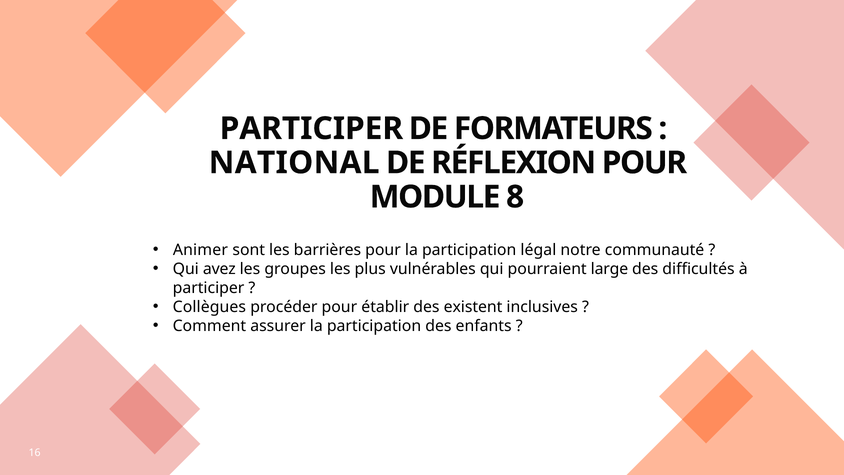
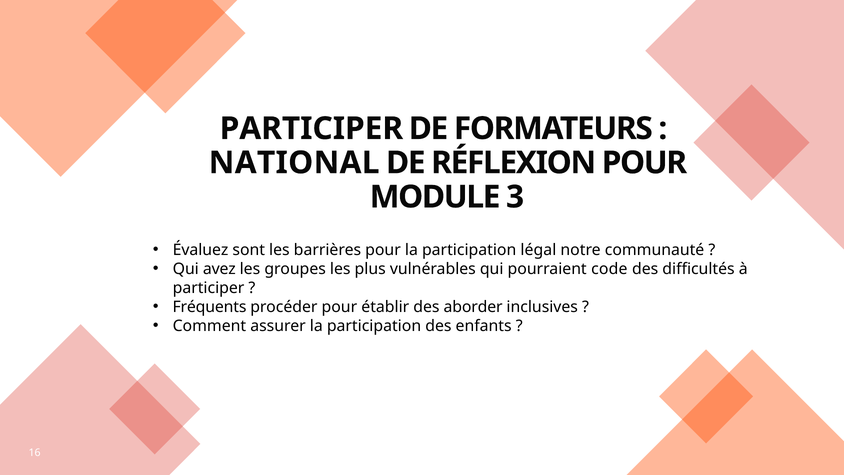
8: 8 -> 3
Animer: Animer -> Évaluez
large: large -> code
Collègues: Collègues -> Fréquents
existent: existent -> aborder
